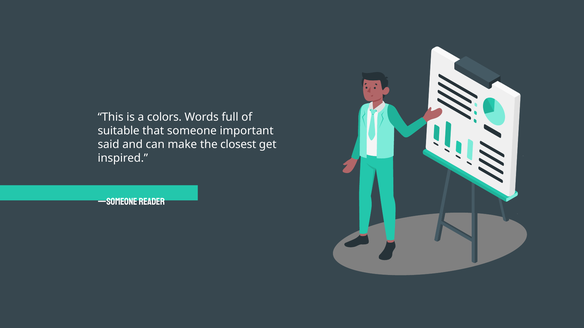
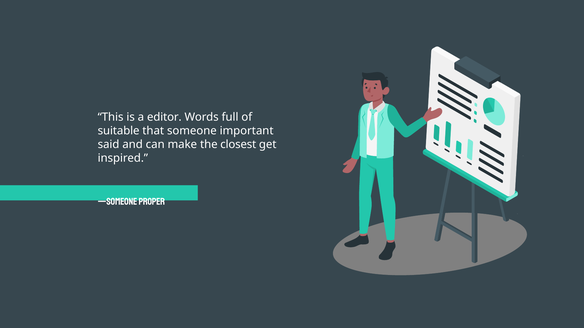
colors: colors -> editor
READER: READER -> PROPER
